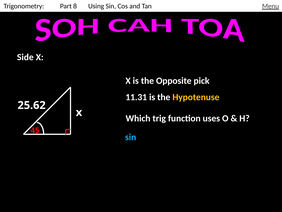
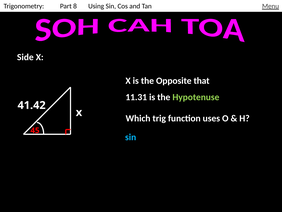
pick: pick -> that
Hypotenuse colour: yellow -> light green
25.62: 25.62 -> 41.42
